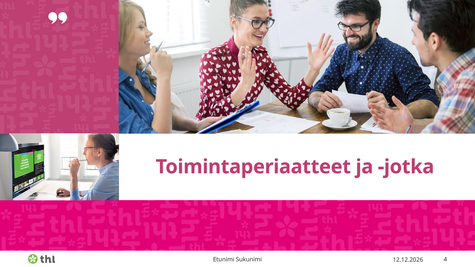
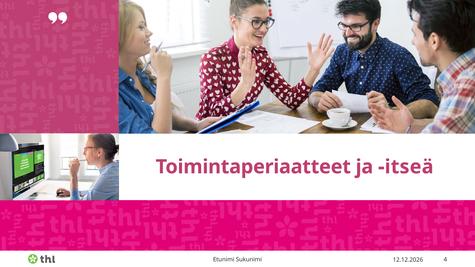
jotka: jotka -> itseä
